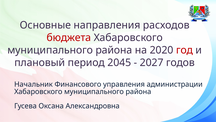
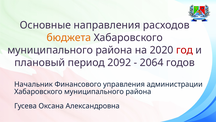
бюджета colour: red -> orange
2045: 2045 -> 2092
2027: 2027 -> 2064
